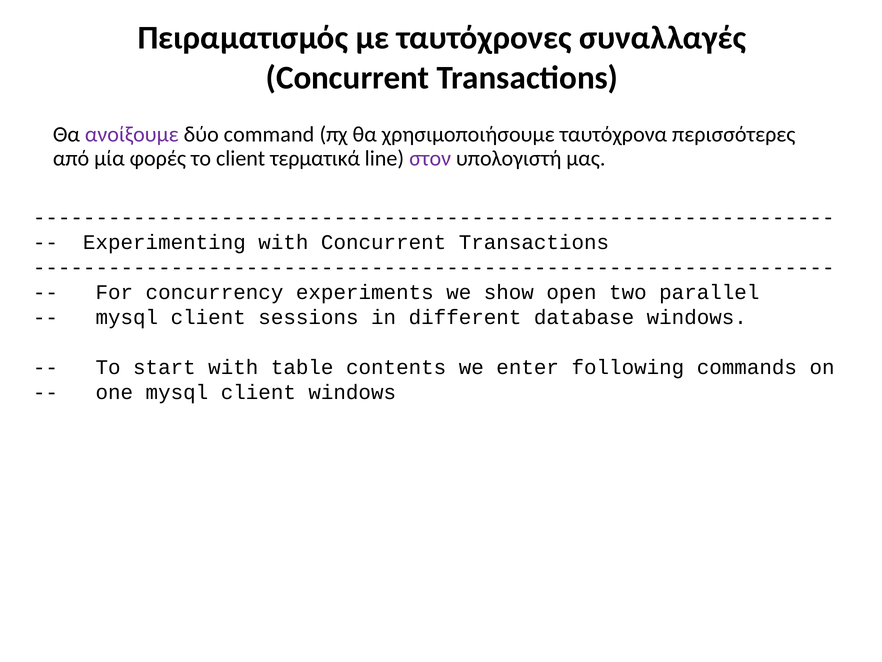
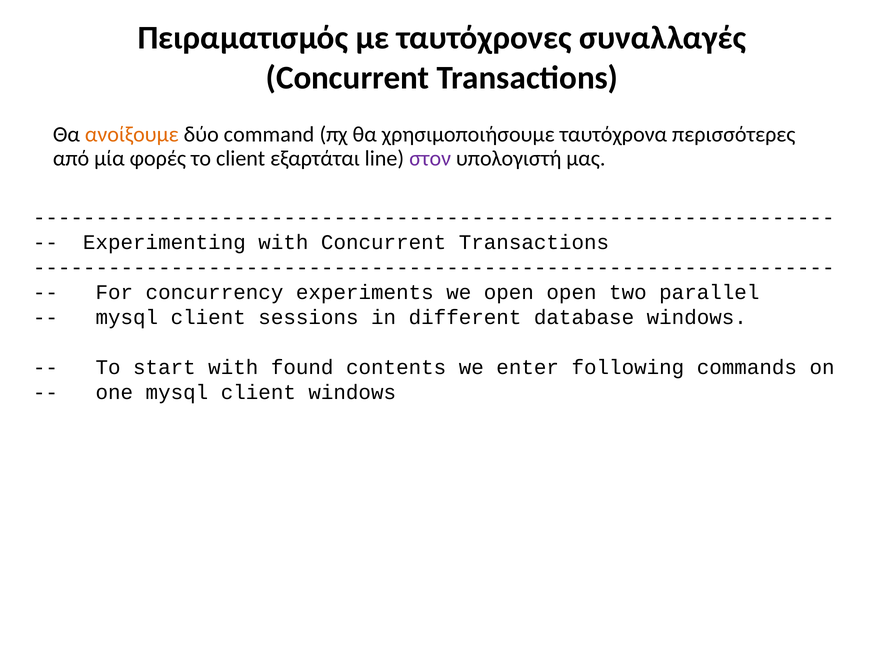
ανοίξουμε colour: purple -> orange
τερματικά: τερματικά -> εξαρτάται
we show: show -> open
table: table -> found
